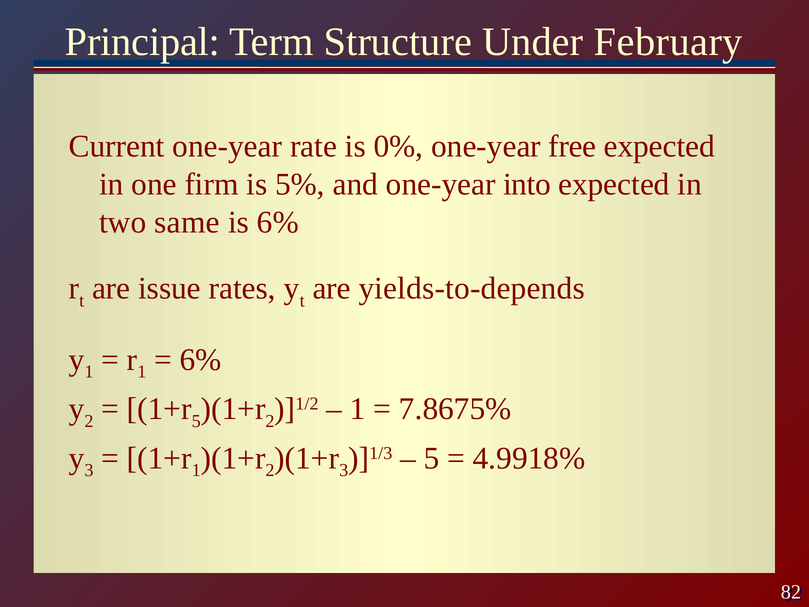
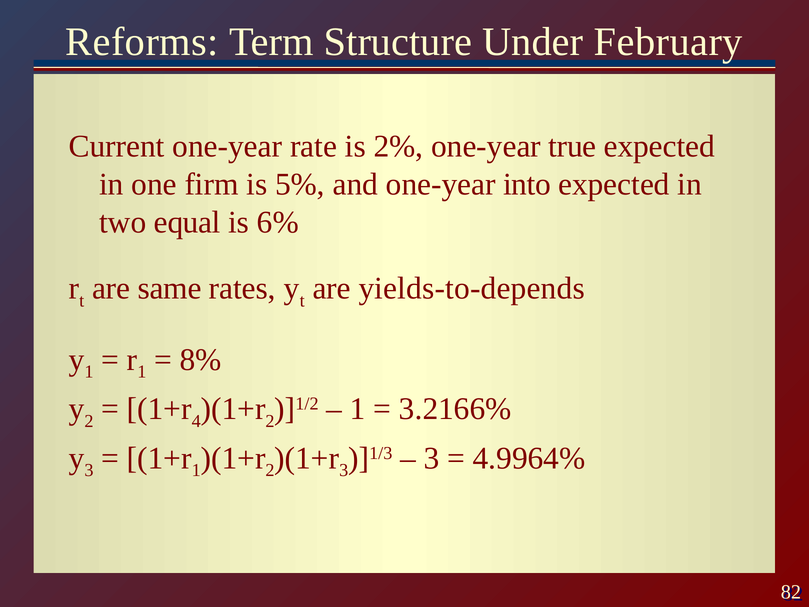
Principal: Principal -> Reforms
0%: 0% -> 2%
free: free -> true
same: same -> equal
issue: issue -> same
6% at (201, 359): 6% -> 8%
5 at (196, 421): 5 -> 4
7.8675%: 7.8675% -> 3.2166%
5 at (432, 458): 5 -> 3
4.9918%: 4.9918% -> 4.9964%
